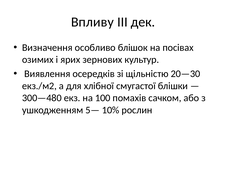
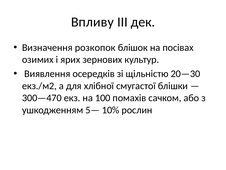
особливо: особливо -> розкопок
300—480: 300—480 -> 300—470
